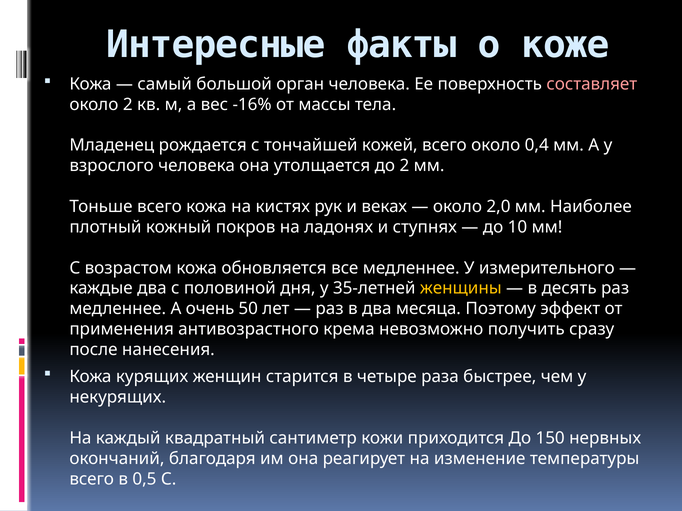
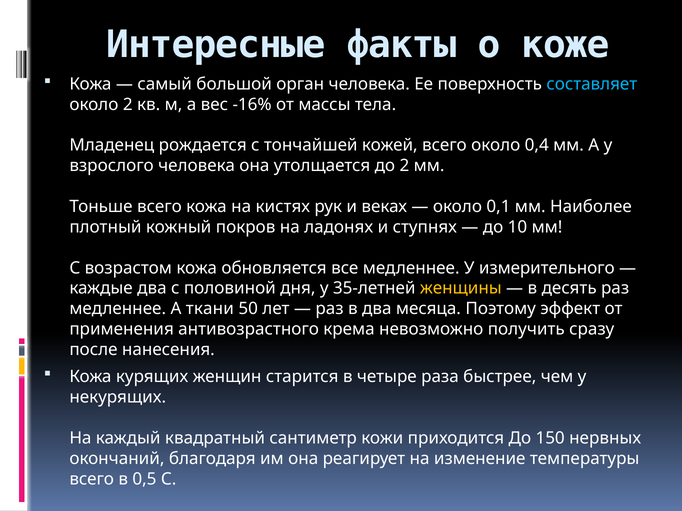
составляет colour: pink -> light blue
2,0: 2,0 -> 0,1
очень: очень -> ткани
